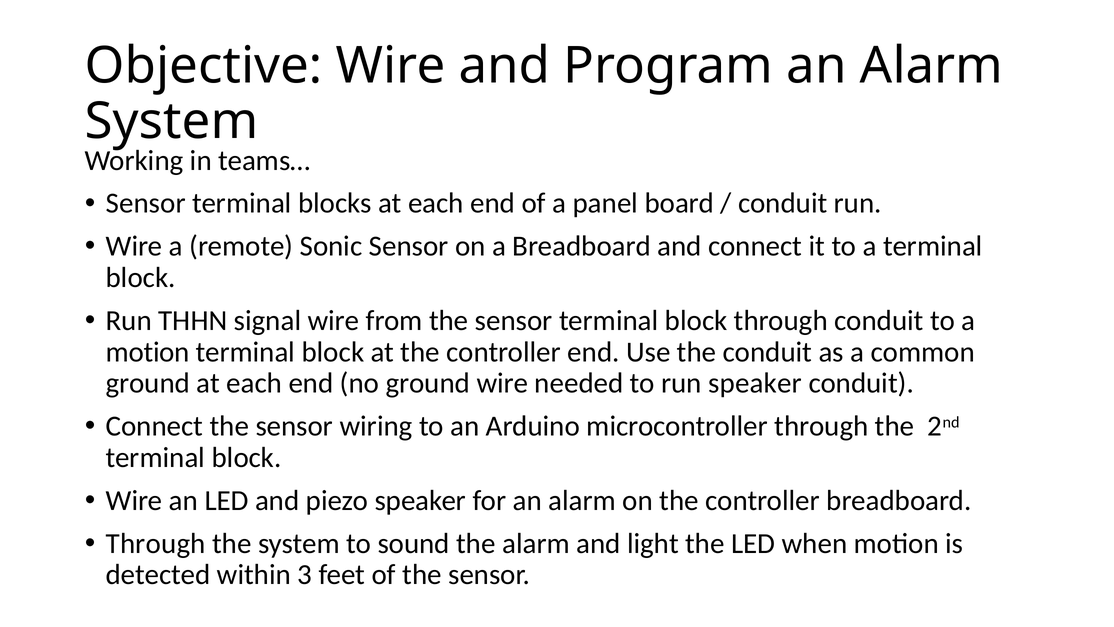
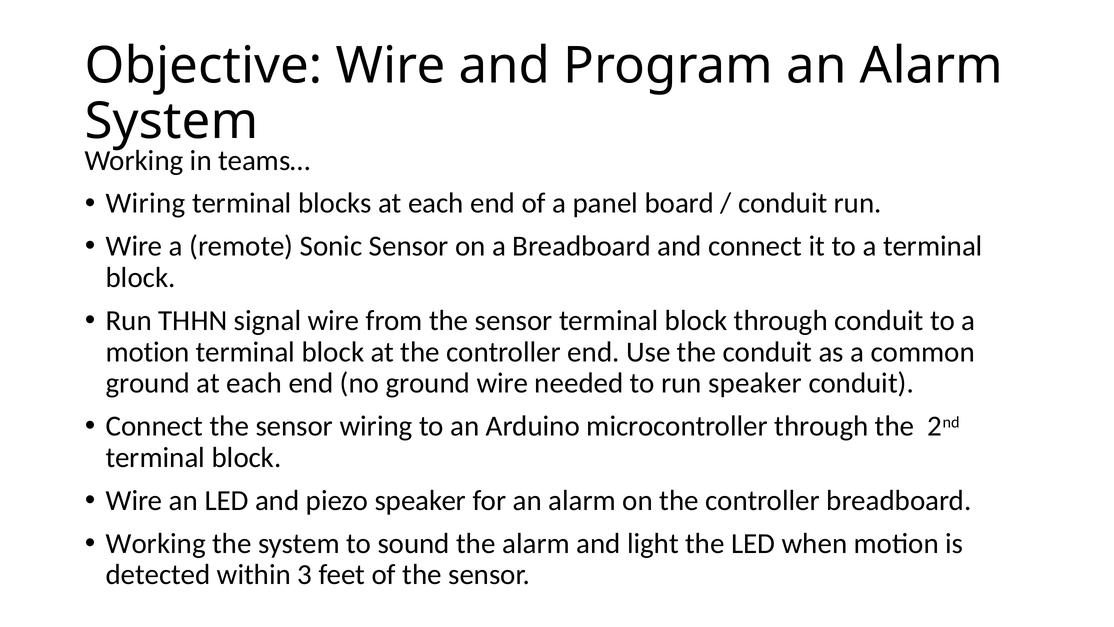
Sensor at (146, 203): Sensor -> Wiring
Through at (156, 543): Through -> Working
